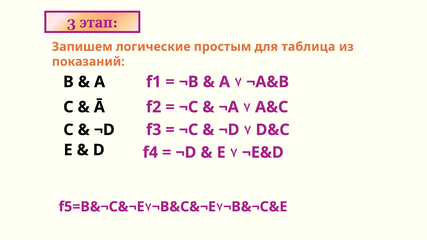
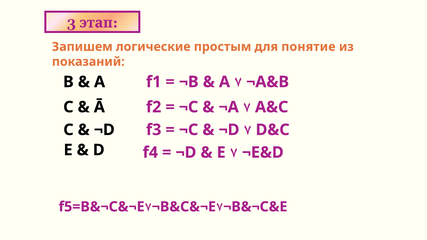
таблица: таблица -> понятие
